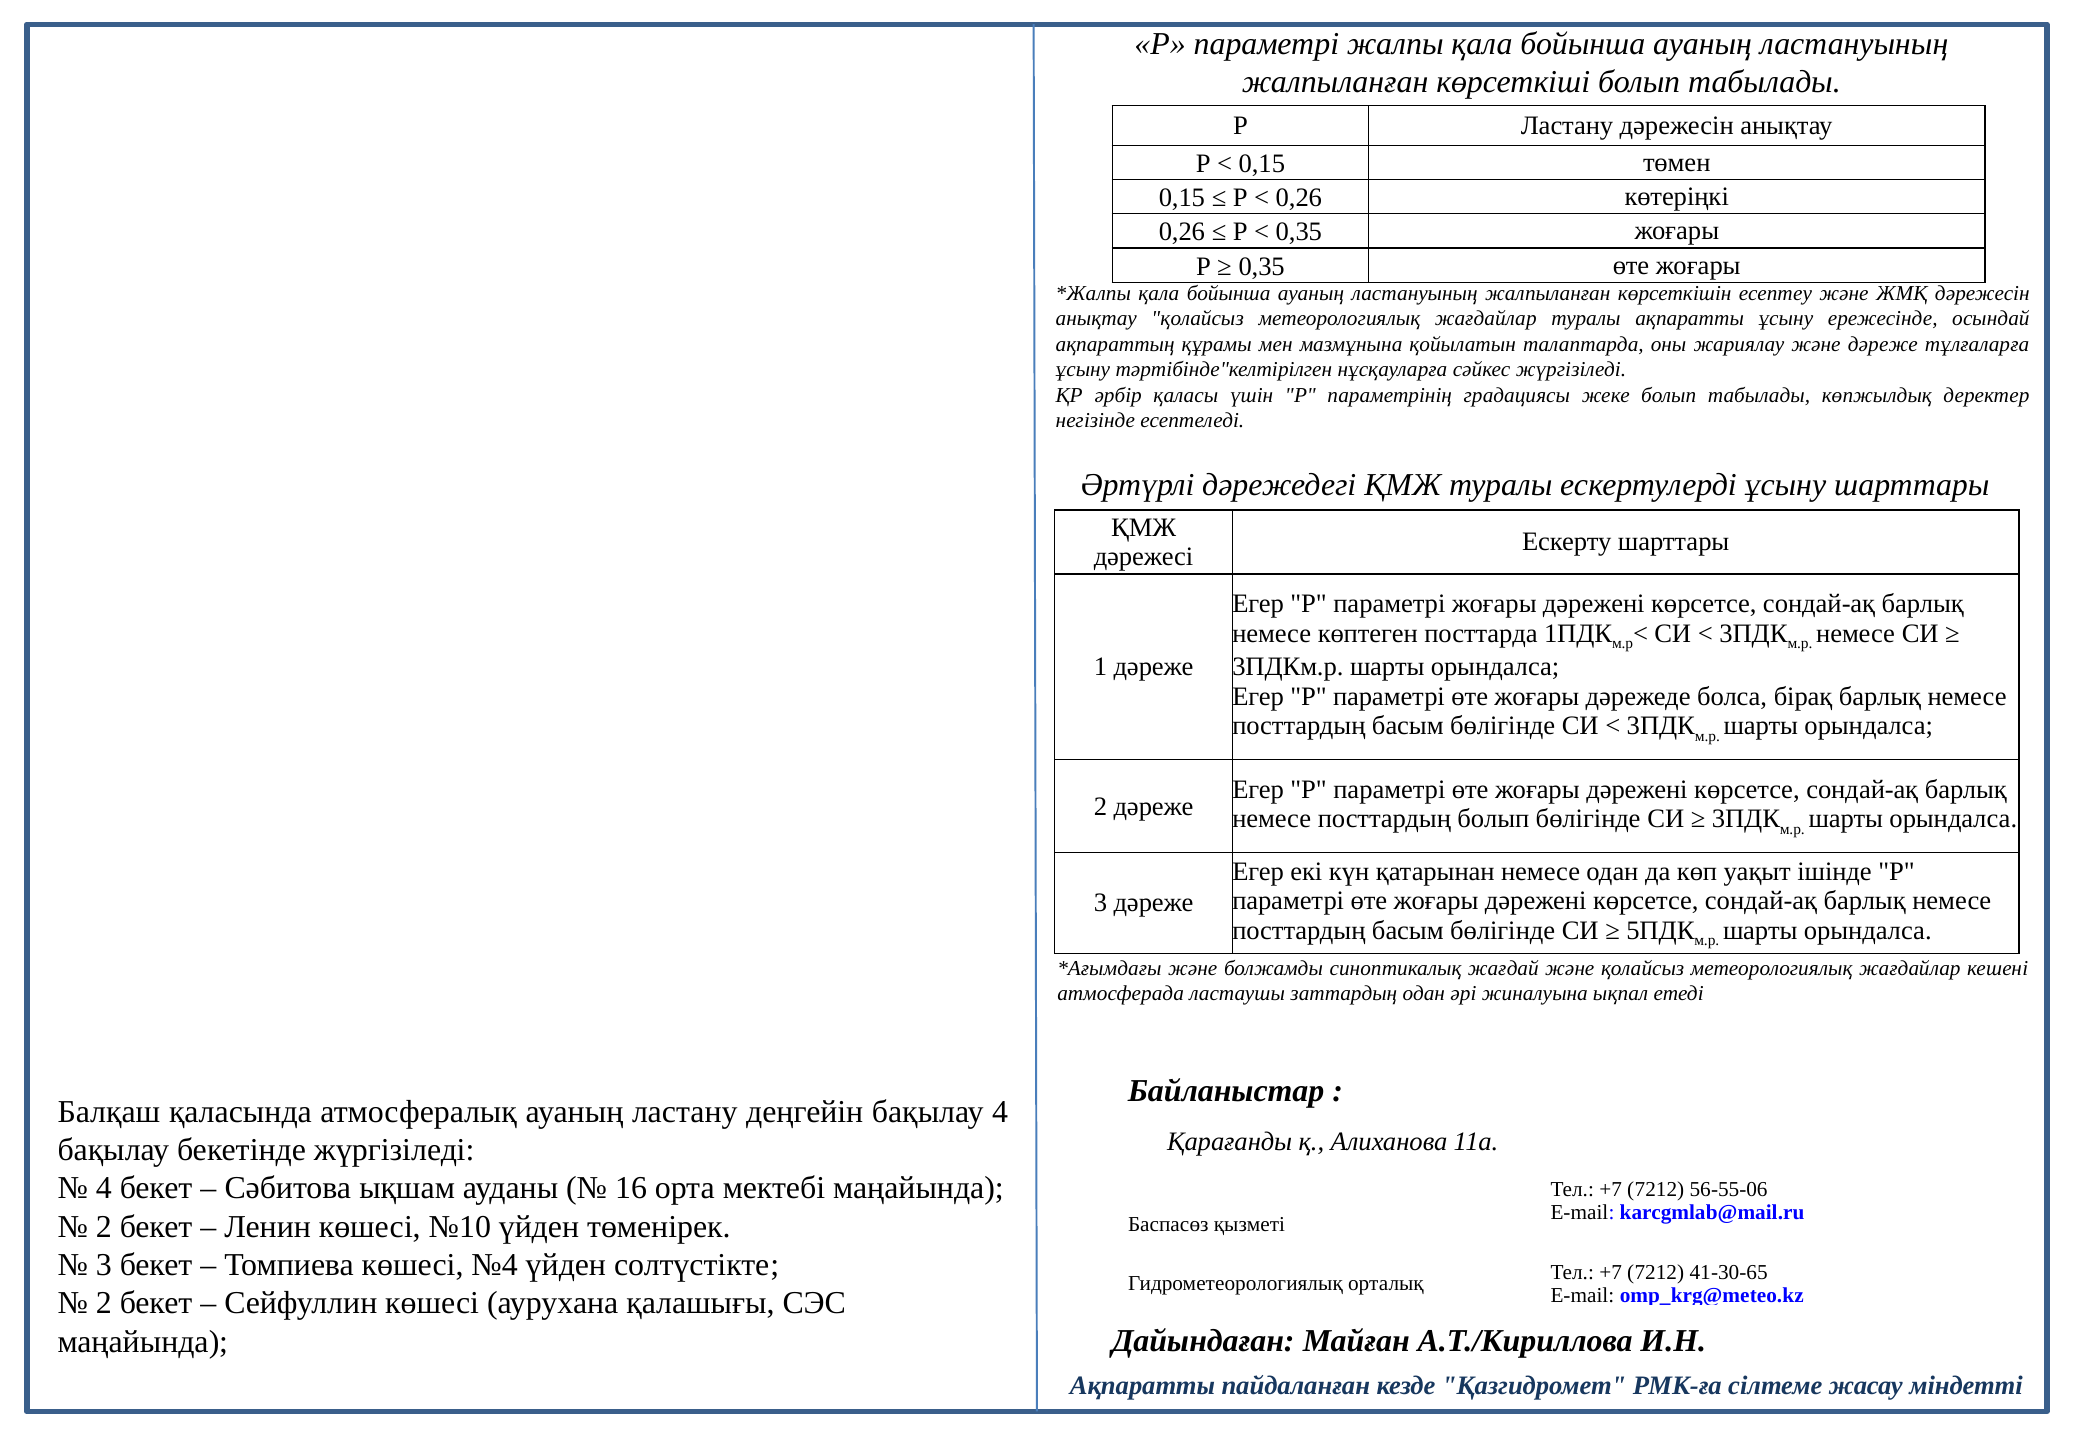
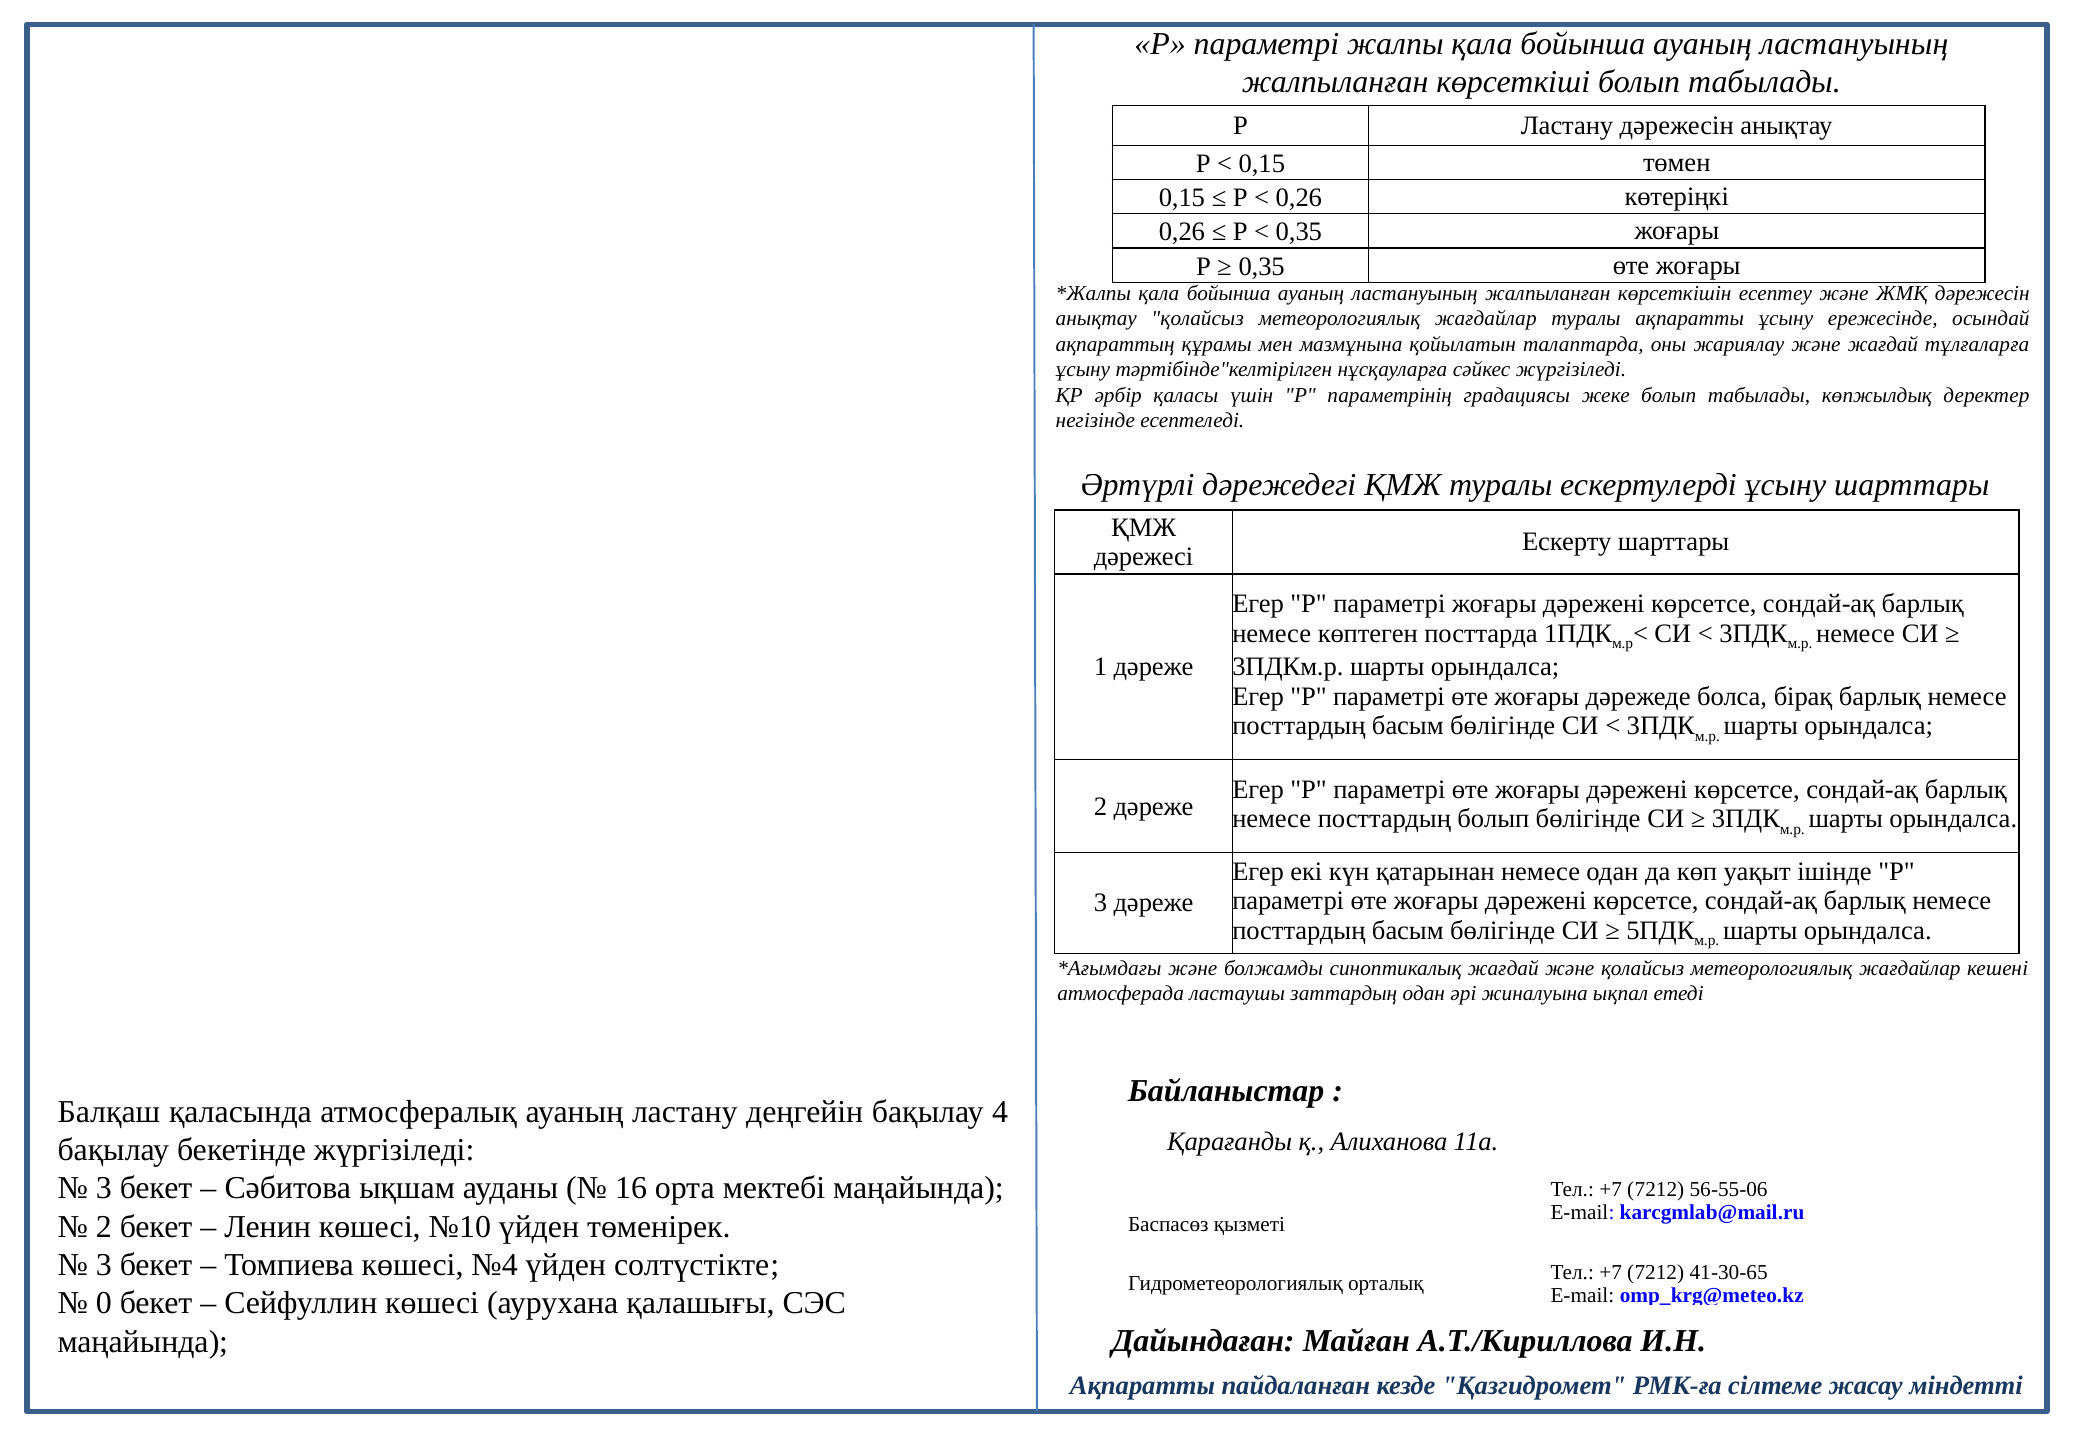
және дәреже: дәреже -> жағдай
4 at (104, 1188): 4 -> 3
2 at (104, 1303): 2 -> 0
